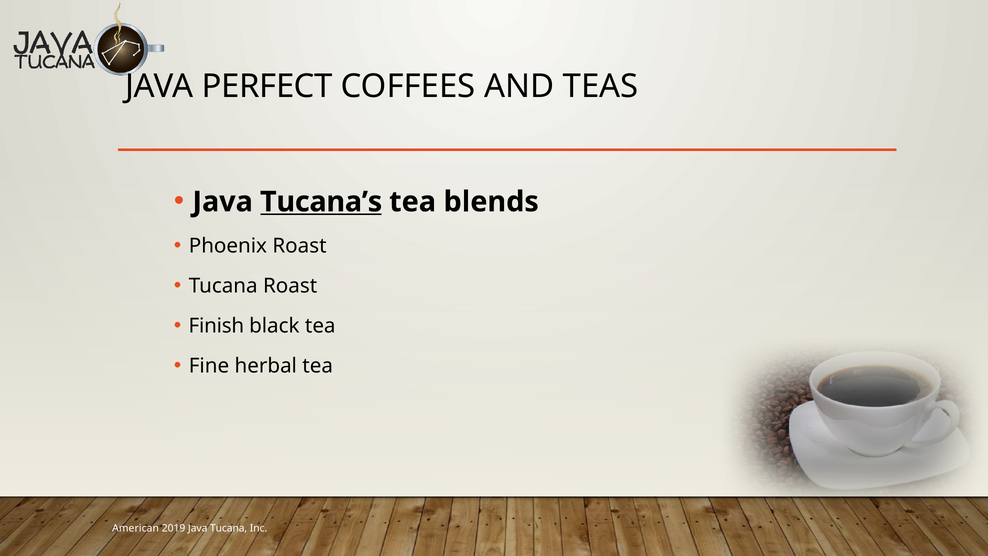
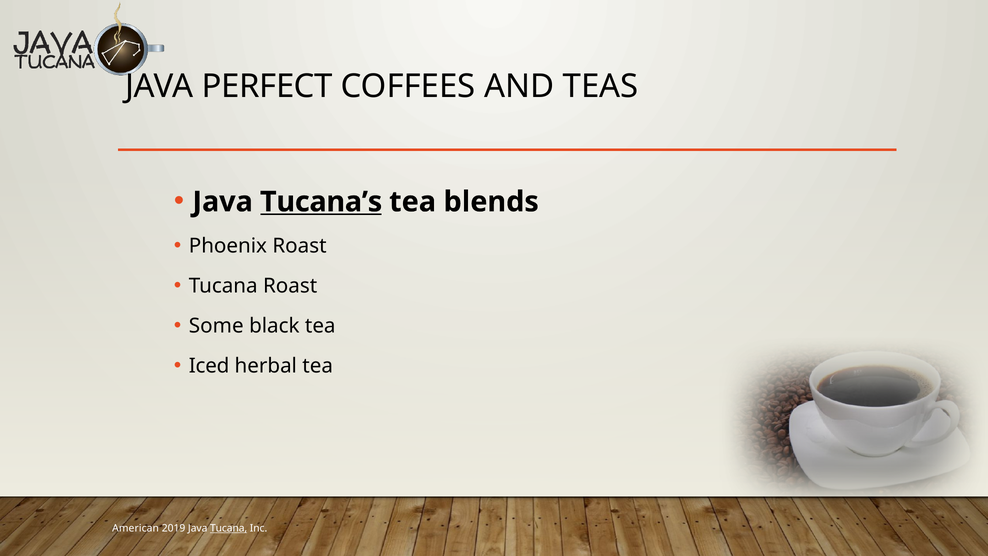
Finish: Finish -> Some
Fine: Fine -> Iced
Tucana at (229, 528) underline: none -> present
